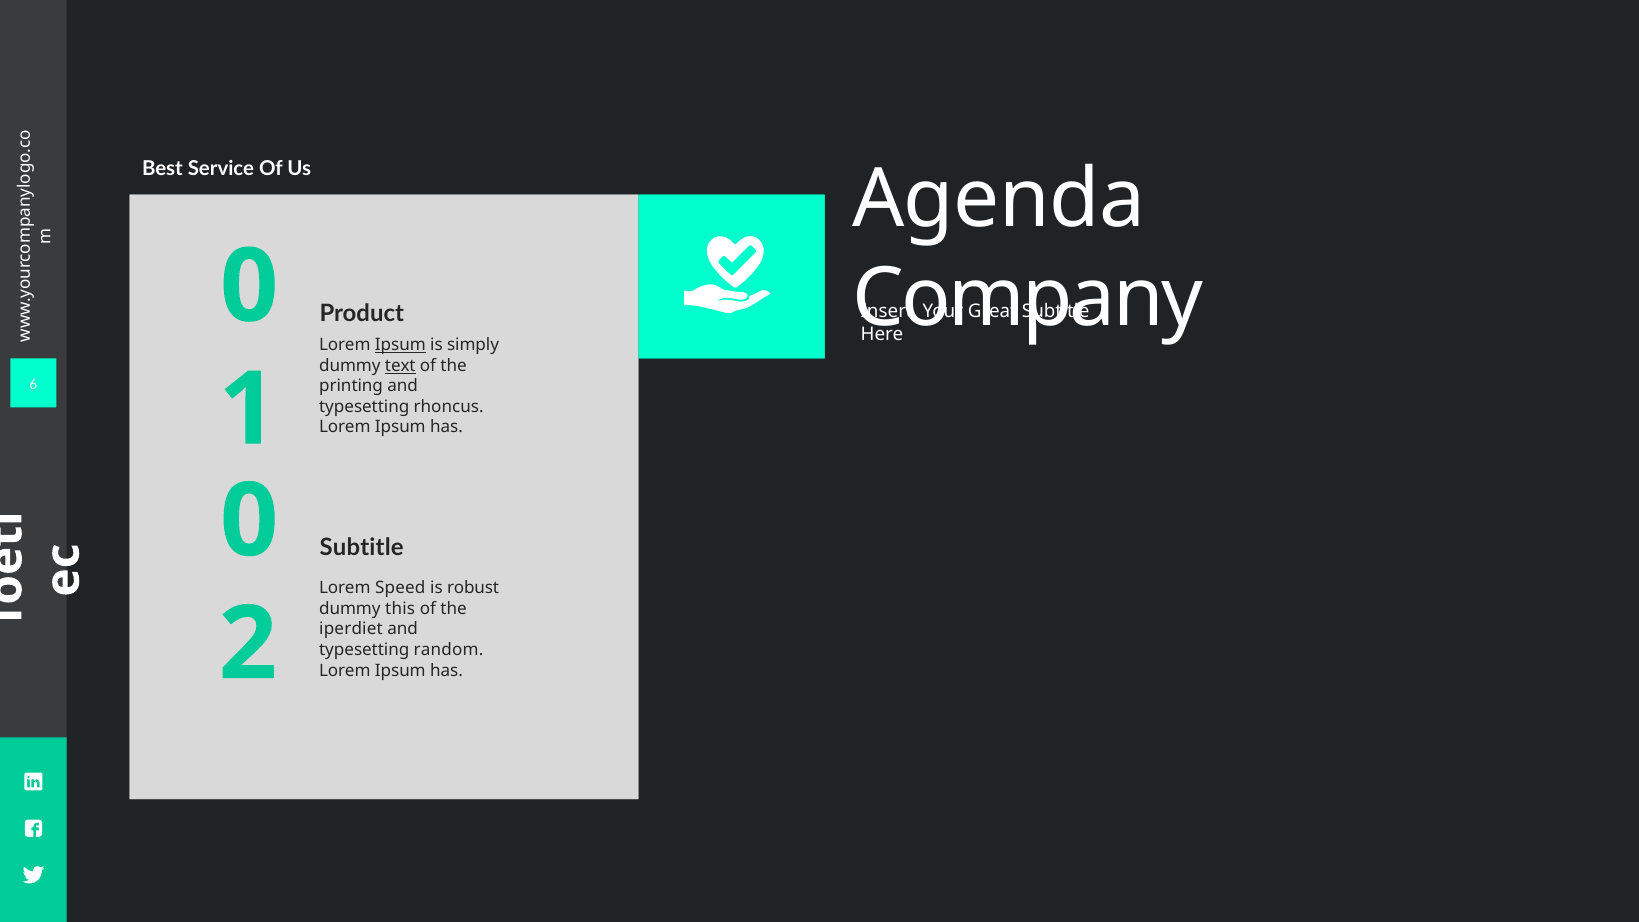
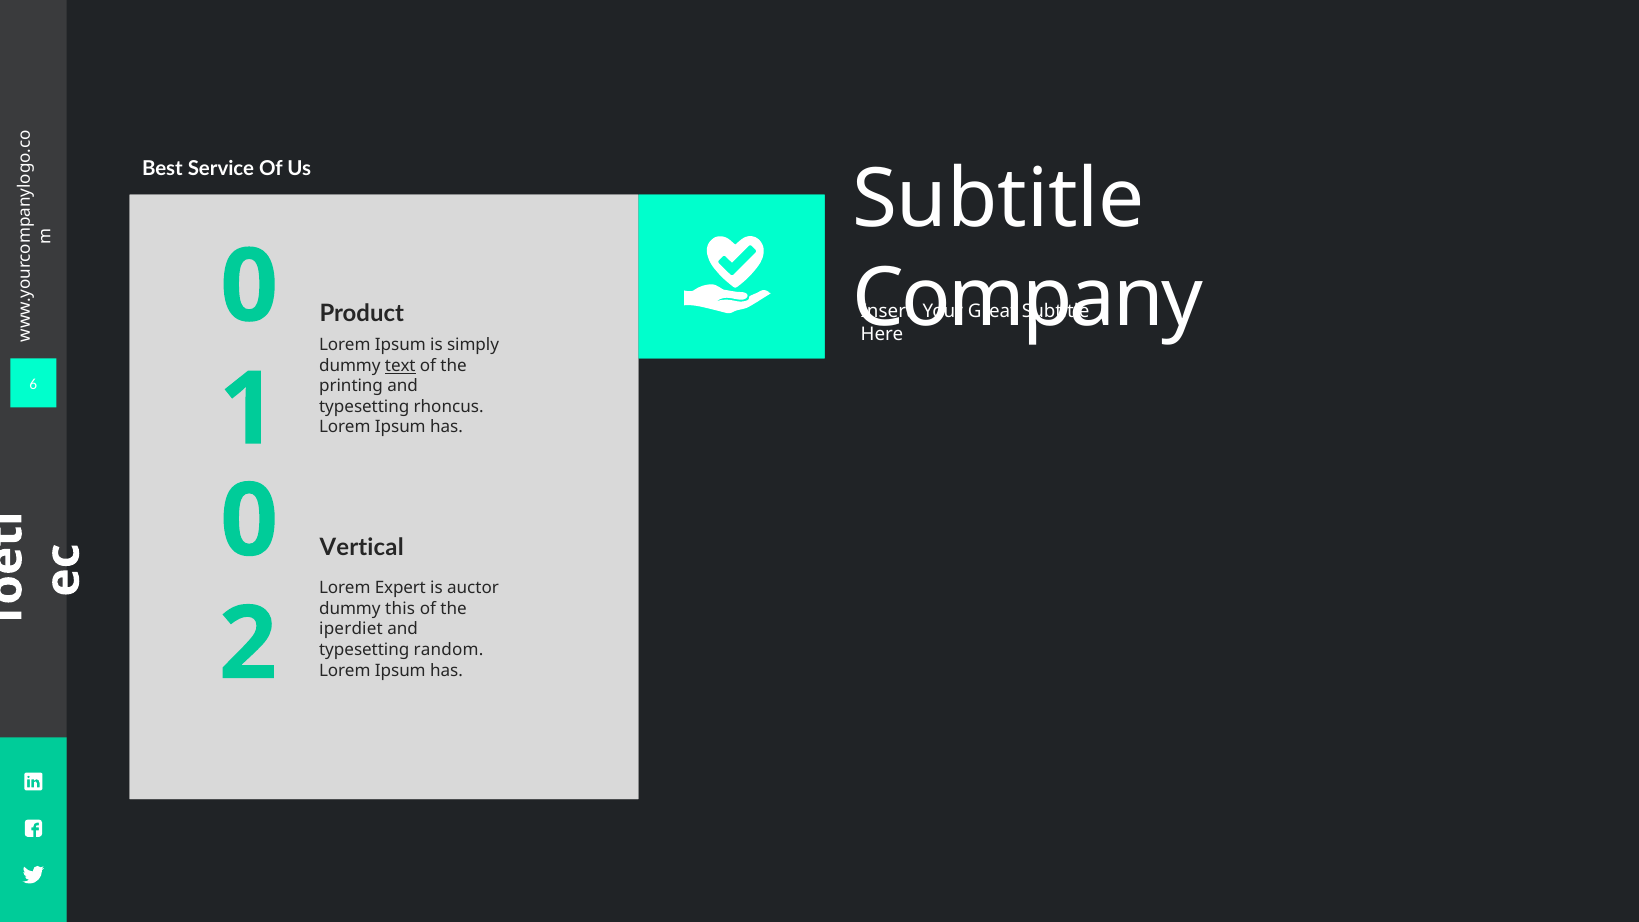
Agenda at (999, 200): Agenda -> Subtitle
Ipsum at (400, 345) underline: present -> none
Subtitle at (362, 548): Subtitle -> Vertical
Speed: Speed -> Expert
robust: robust -> auctor
